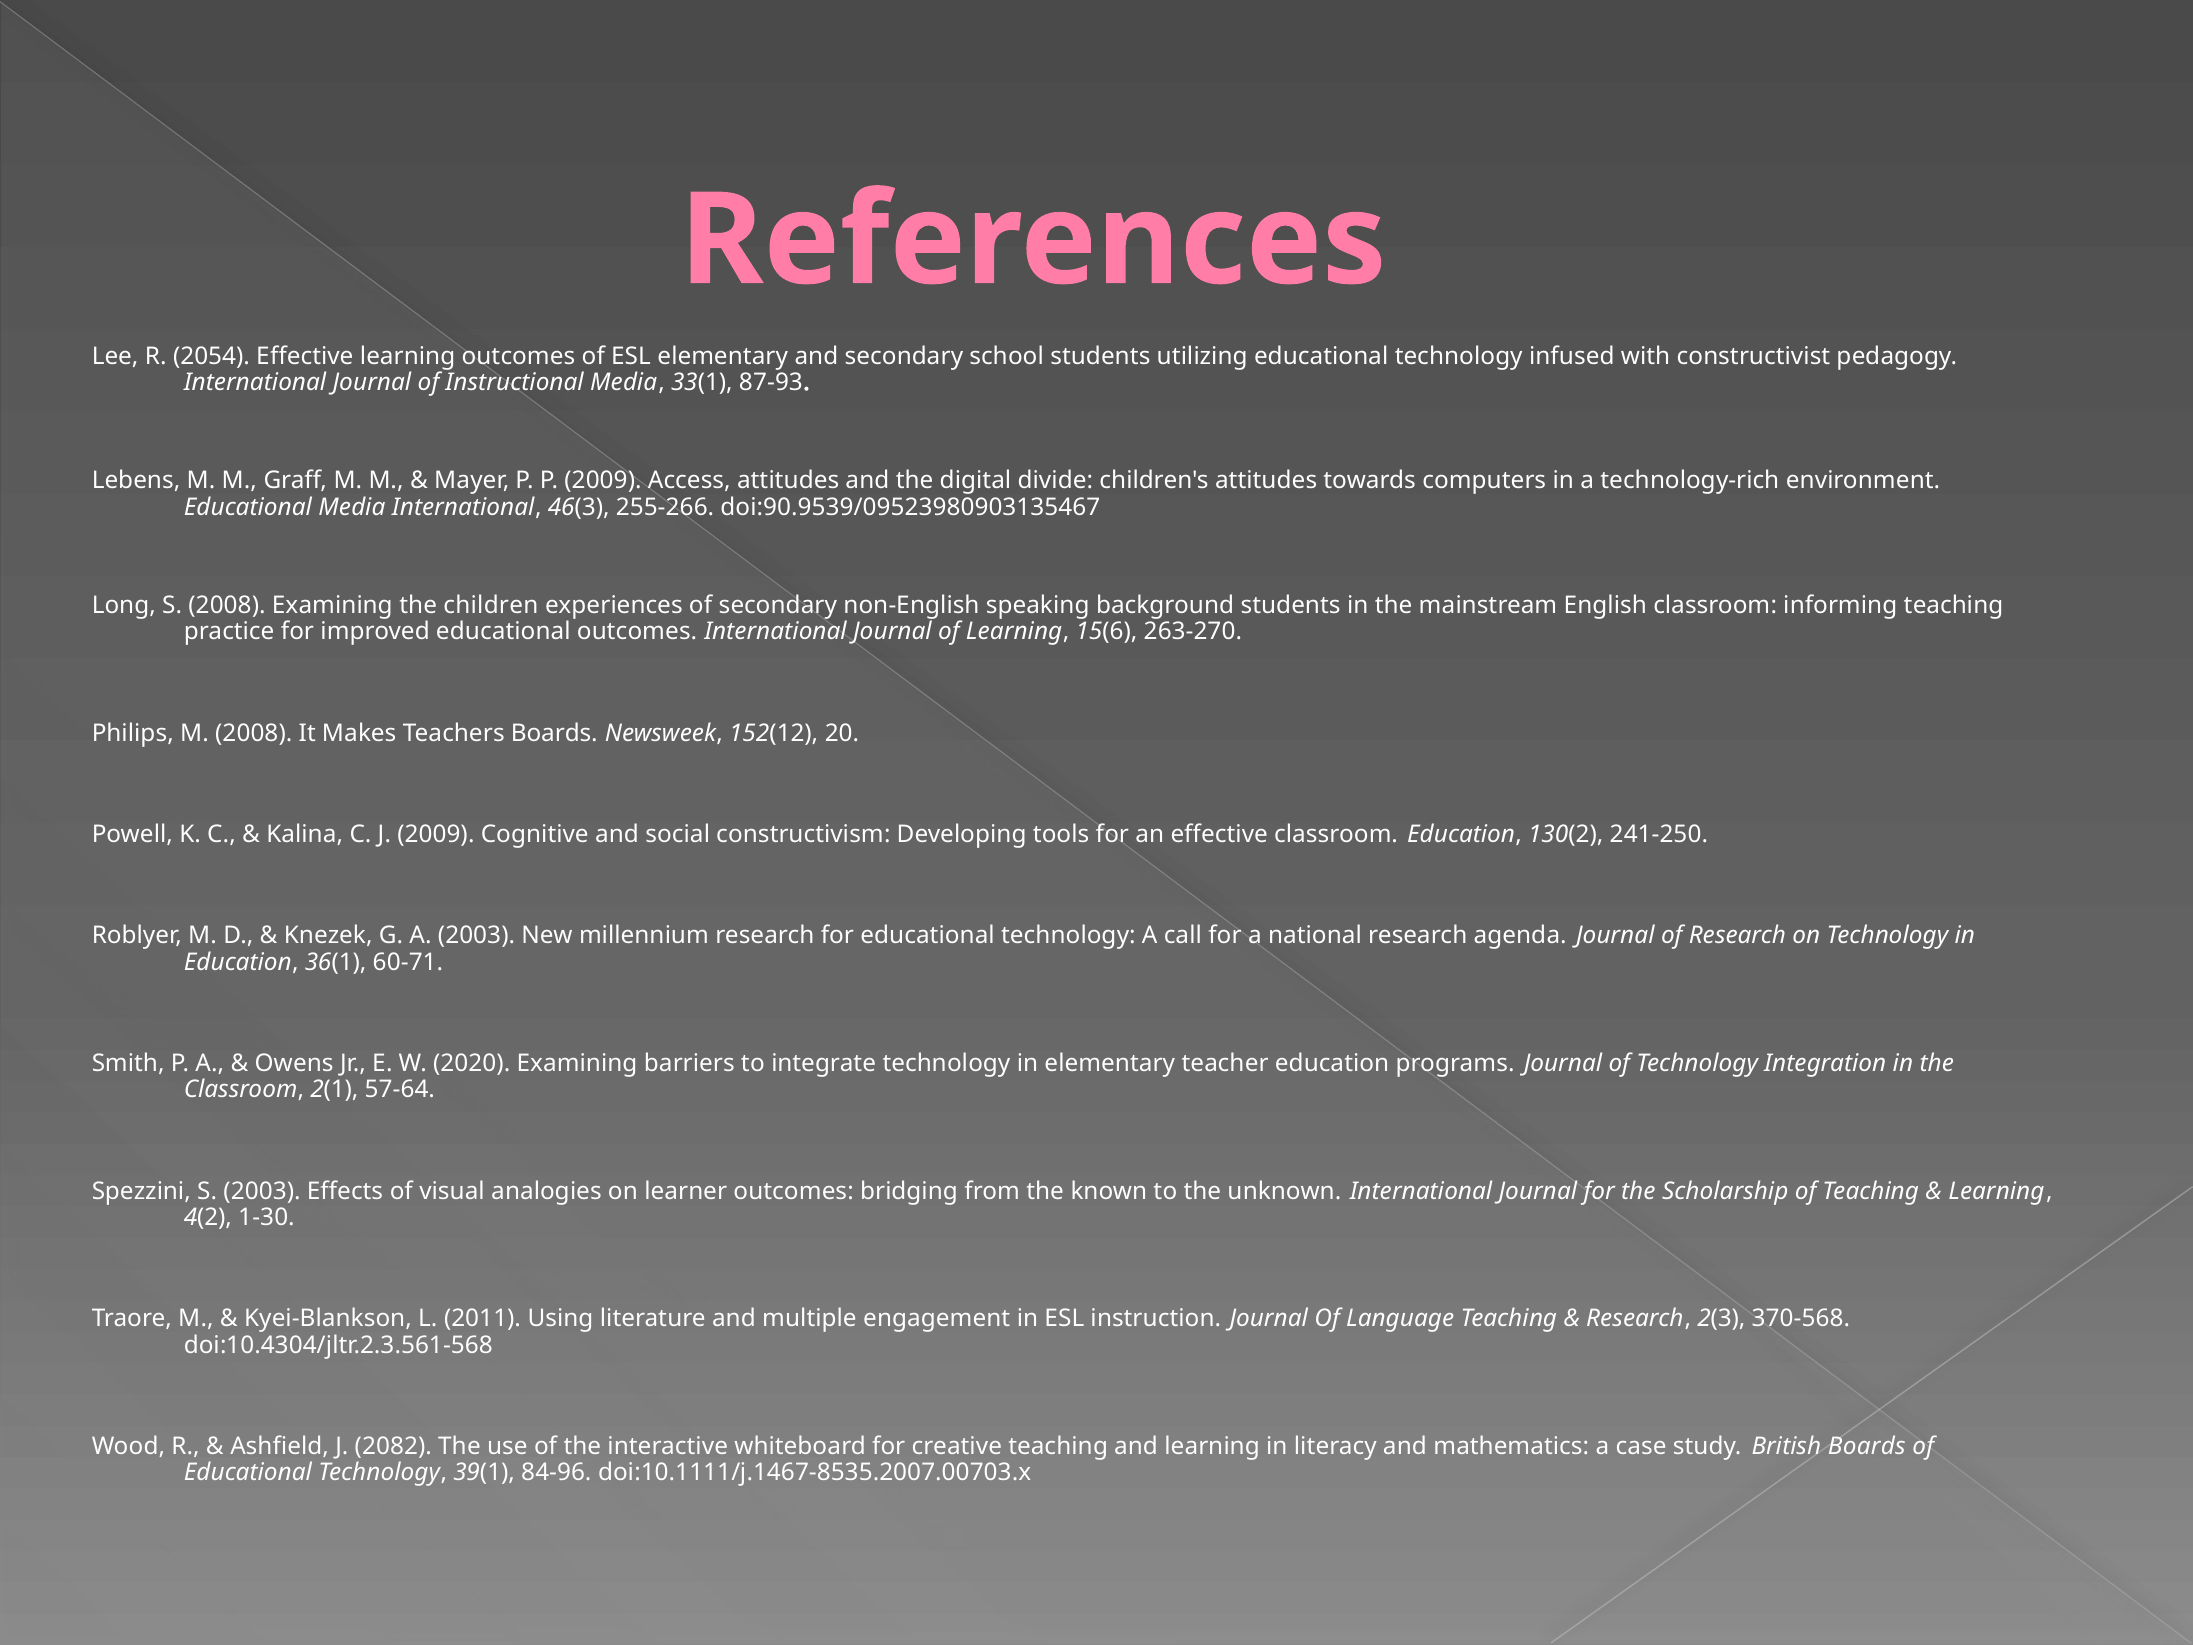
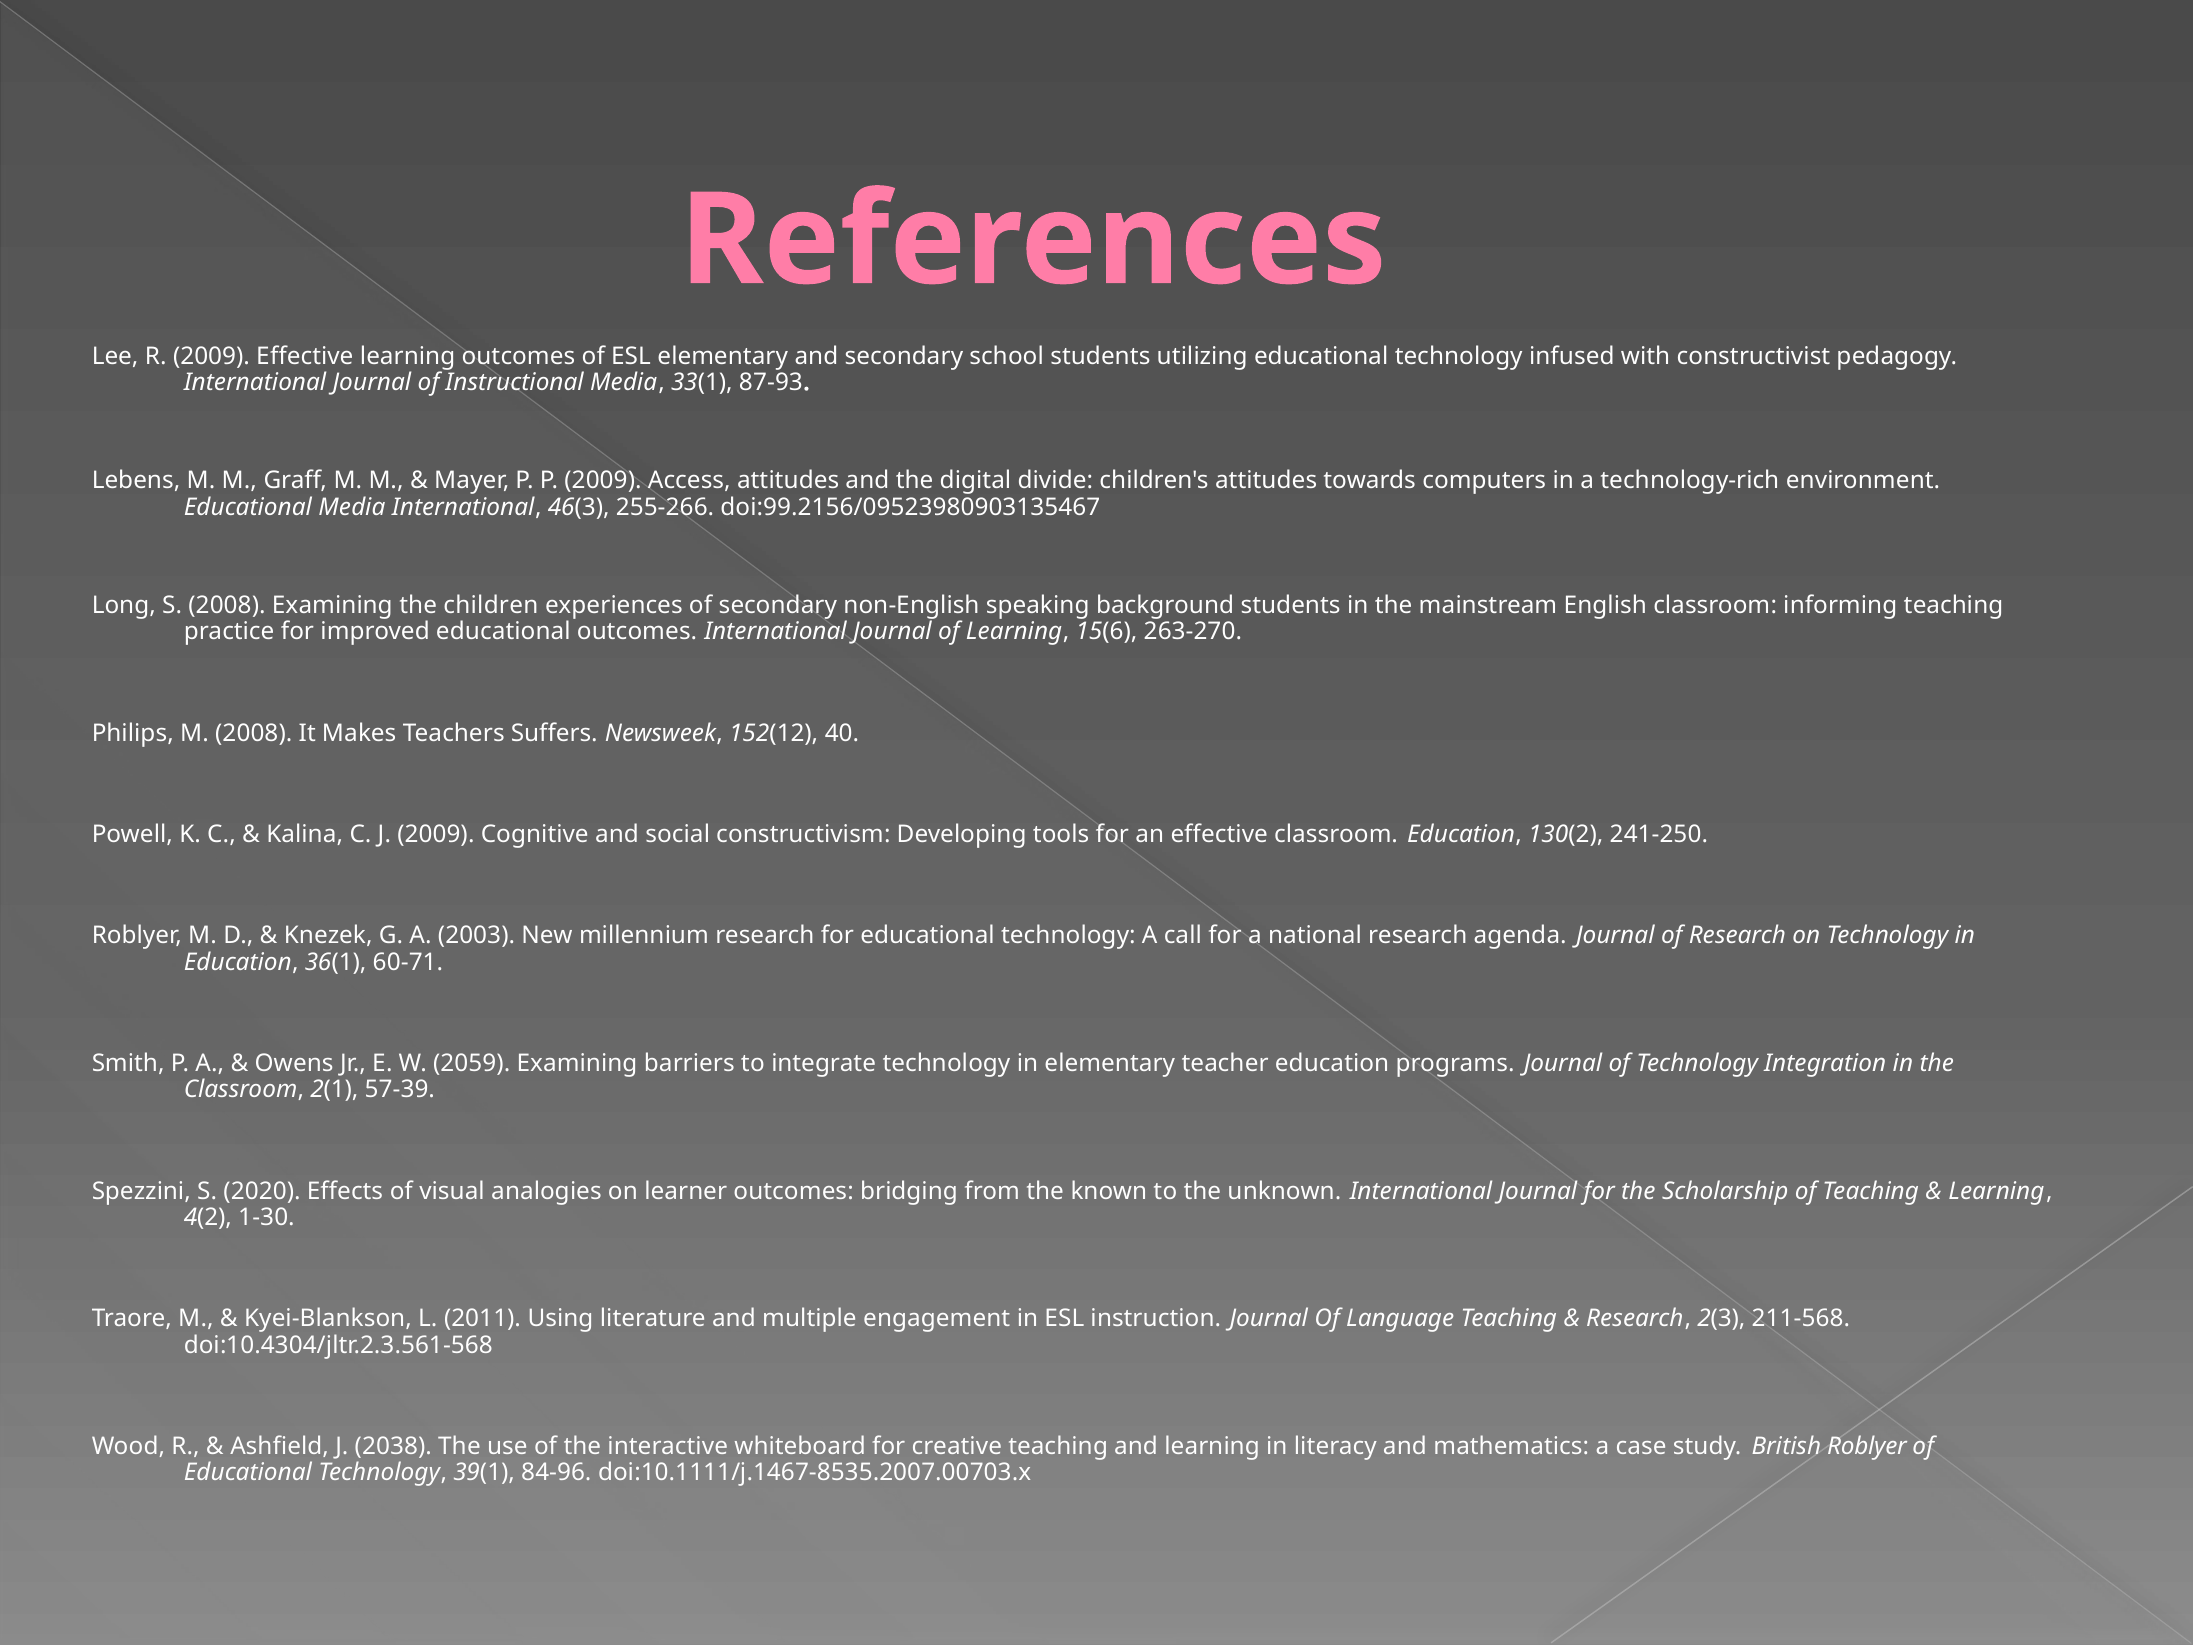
R 2054: 2054 -> 2009
doi:90.9539/09523980903135467: doi:90.9539/09523980903135467 -> doi:99.2156/09523980903135467
Teachers Boards: Boards -> Suffers
20: 20 -> 40
2020: 2020 -> 2059
57-64: 57-64 -> 57-39
S 2003: 2003 -> 2020
370-568: 370-568 -> 211-568
2082: 2082 -> 2038
British Boards: Boards -> Roblyer
